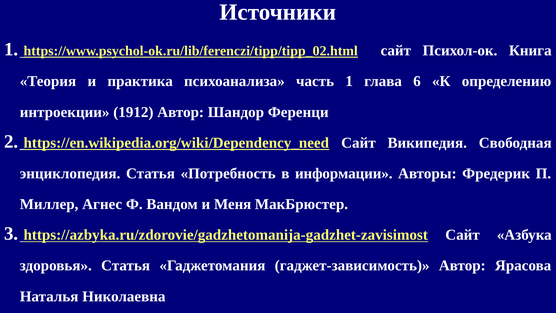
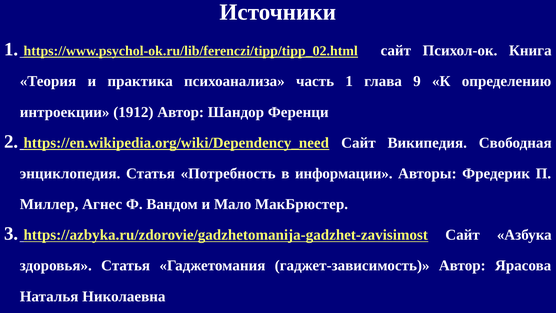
6: 6 -> 9
Меня: Меня -> Мало
